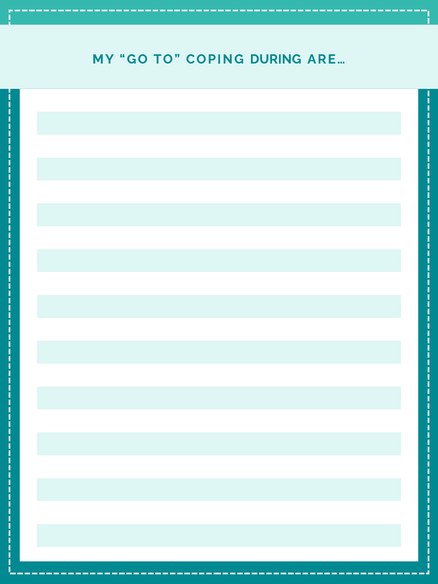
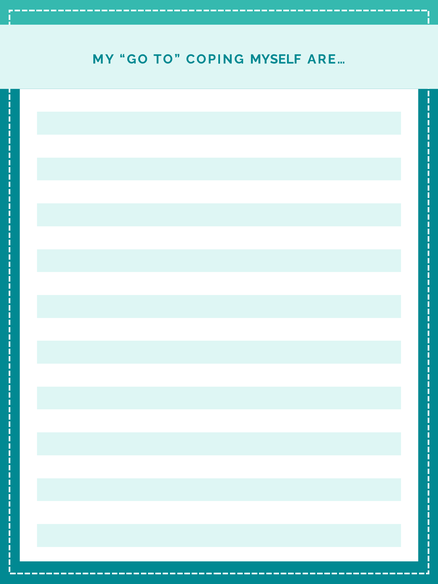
DURING: DURING -> MYSELF
